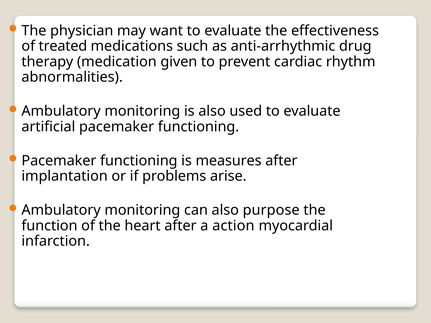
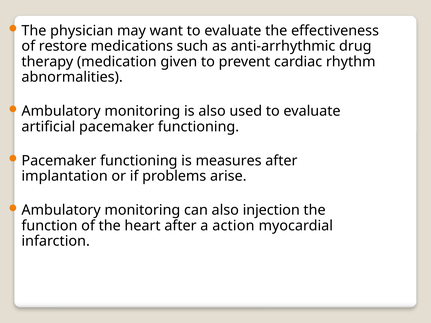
treated: treated -> restore
purpose: purpose -> injection
